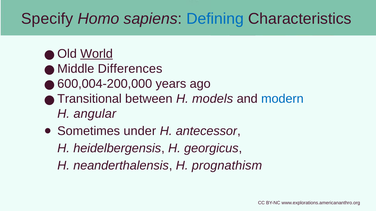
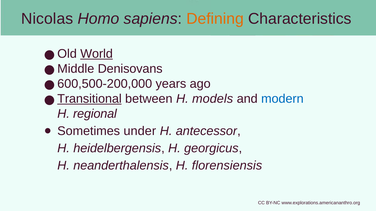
Specify: Specify -> Nicolas
Defining colour: blue -> orange
Differences: Differences -> Denisovans
600,004-200,000: 600,004-200,000 -> 600,500-200,000
Transitional underline: none -> present
angular: angular -> regional
prognathism: prognathism -> florensiensis
